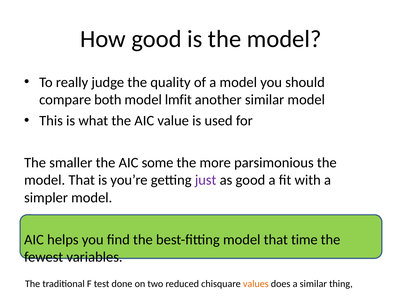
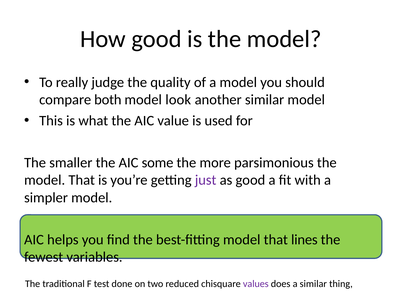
lmfit: lmfit -> look
time: time -> lines
values colour: orange -> purple
